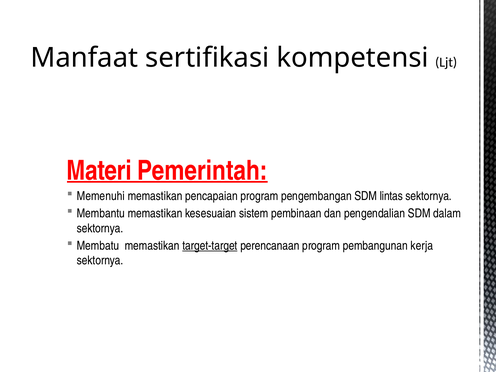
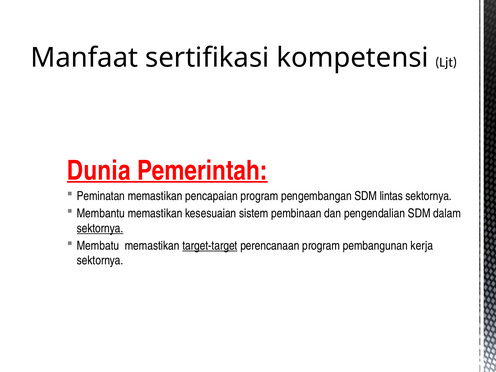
Materi: Materi -> Dunia
Memenuhi: Memenuhi -> Peminatan
sektornya at (100, 228) underline: none -> present
